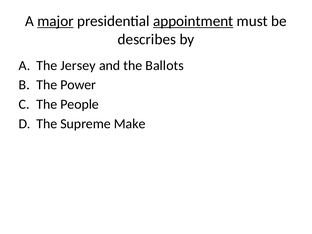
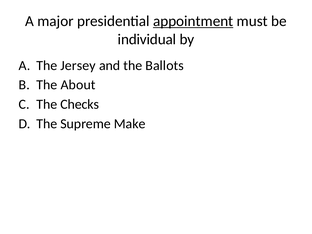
major underline: present -> none
describes: describes -> individual
Power: Power -> About
People: People -> Checks
